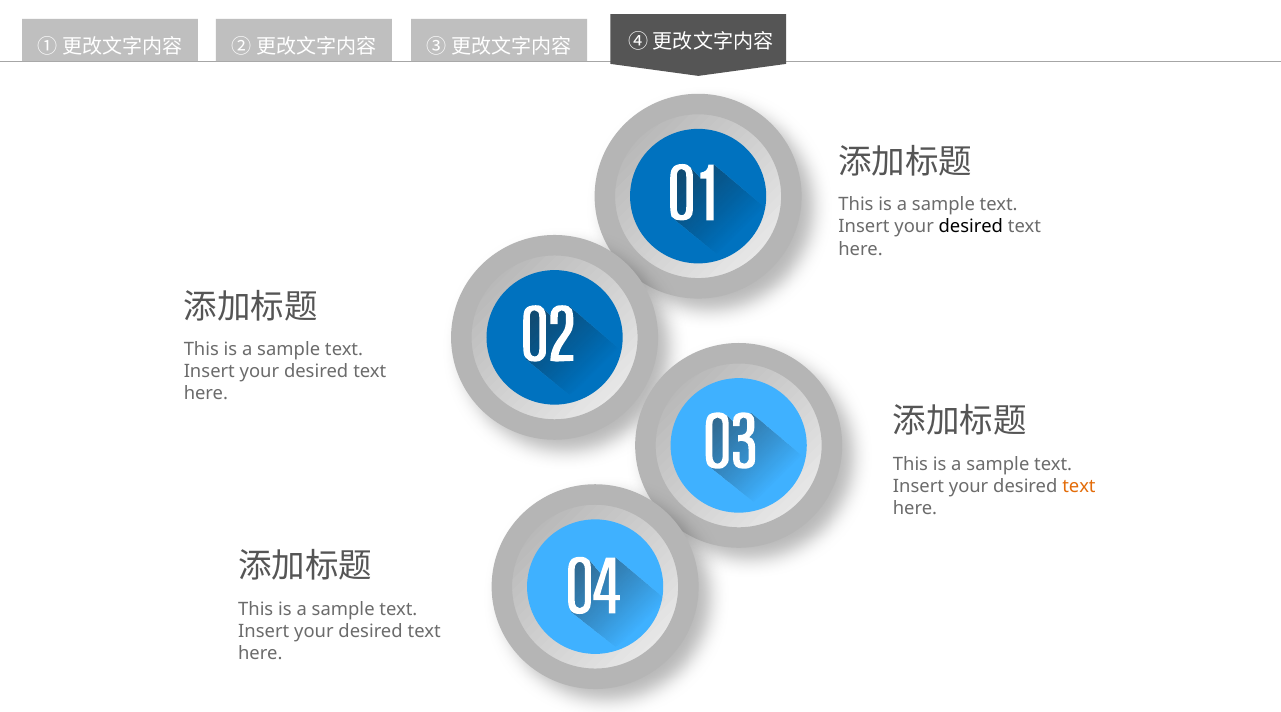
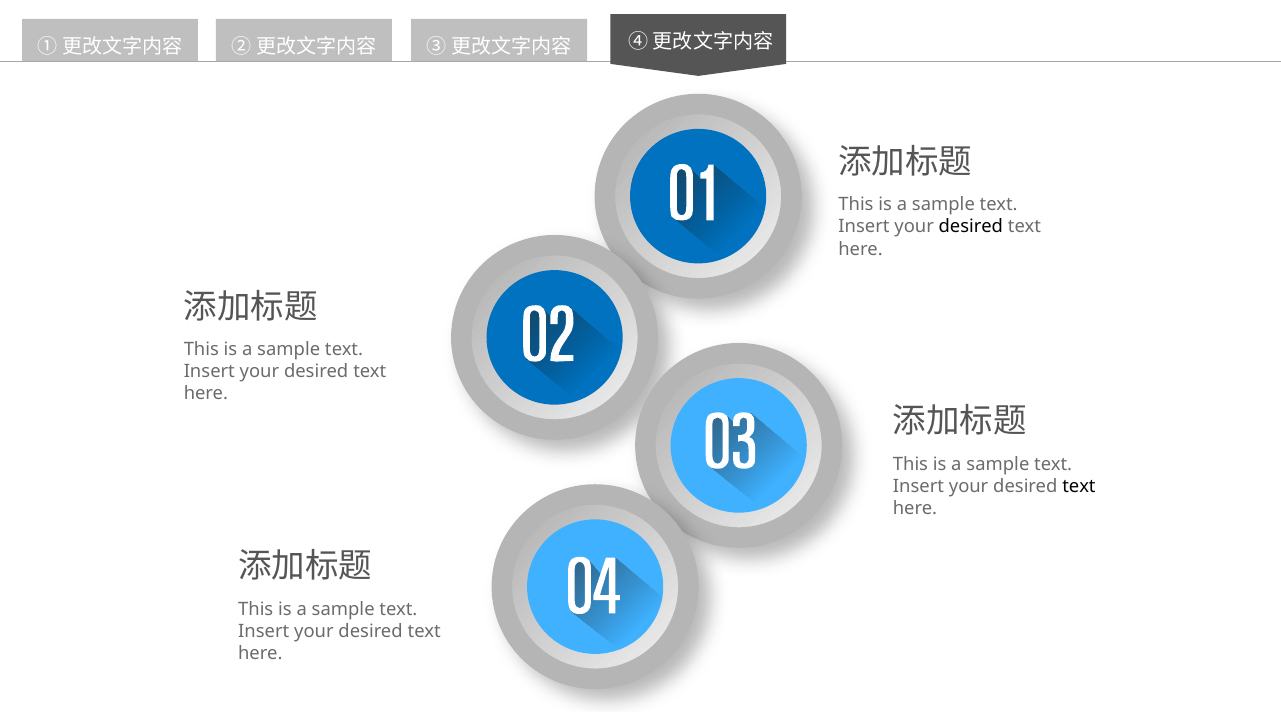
text at (1079, 486) colour: orange -> black
